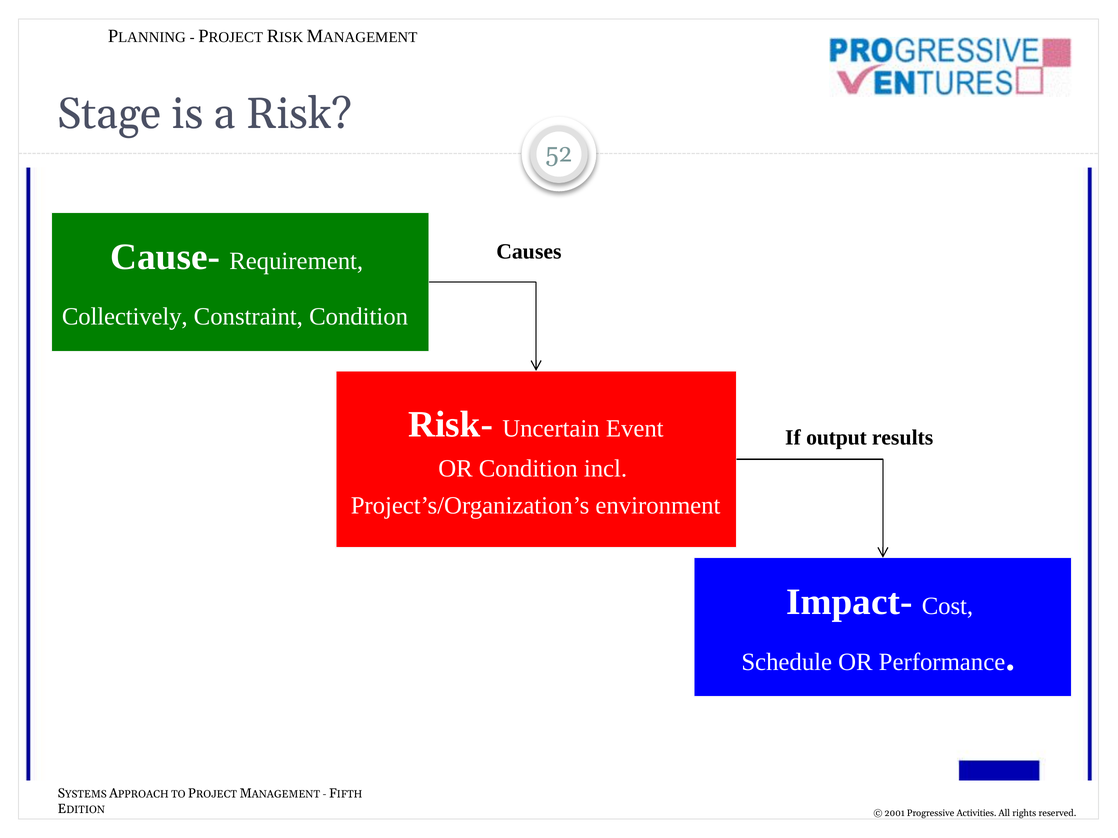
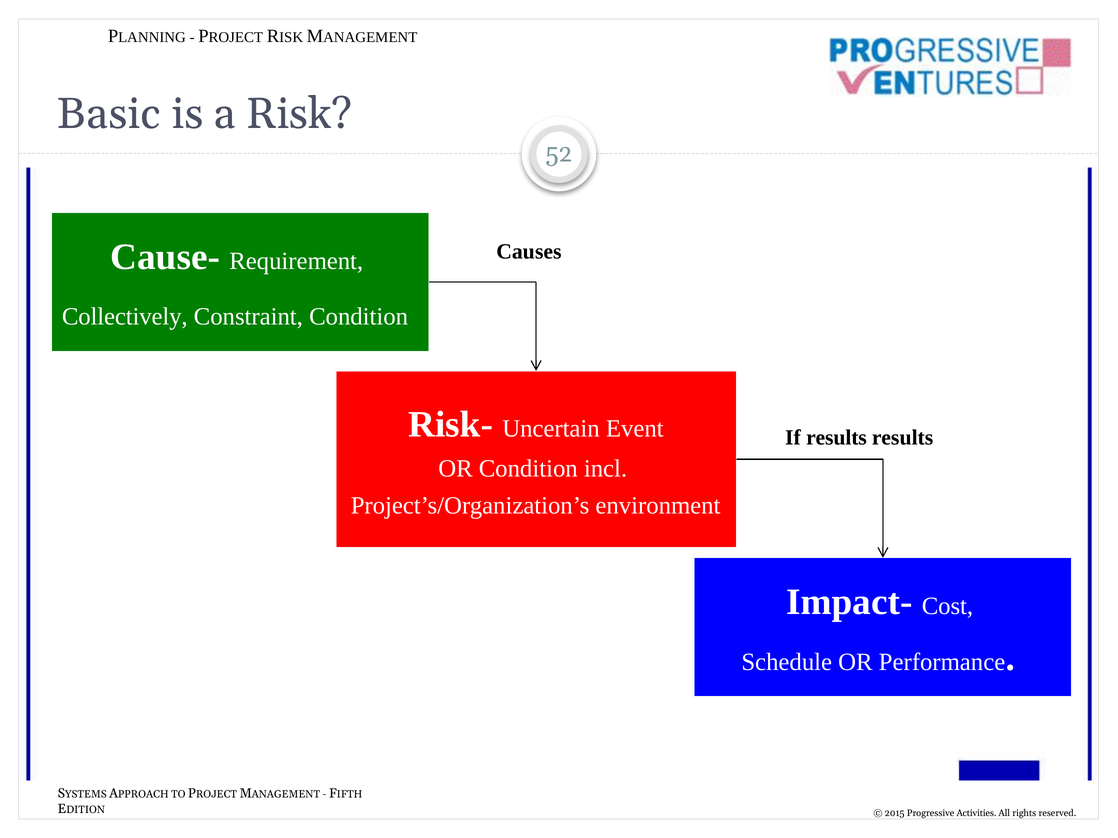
Stage: Stage -> Basic
If output: output -> results
2001: 2001 -> 2015
